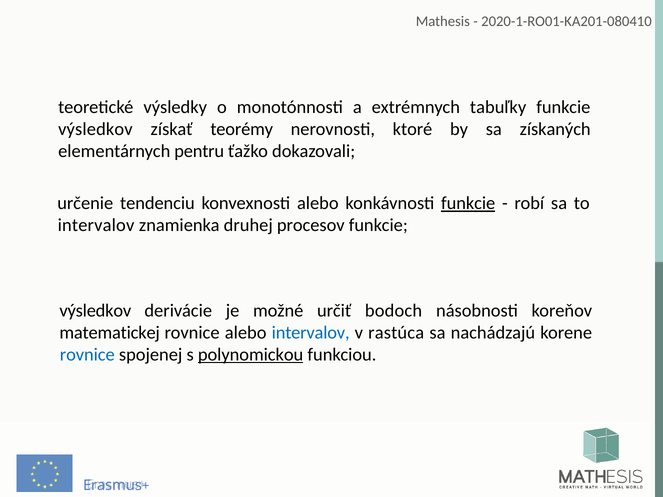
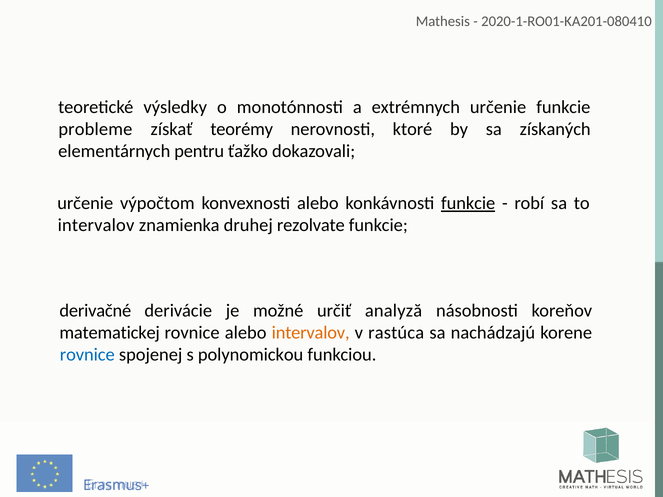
extrémnych tabuľky: tabuľky -> určenie
výsledkov at (95, 129): výsledkov -> probleme
tendenciu: tendenciu -> výpočtom
procesov: procesov -> rezolvate
výsledkov at (95, 311): výsledkov -> derivačné
bodoch: bodoch -> analyză
intervalov at (311, 333) colour: blue -> orange
polynomickou underline: present -> none
